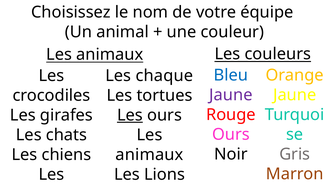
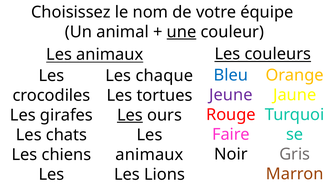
une underline: none -> present
Jaune at (231, 95): Jaune -> Jeune
Ours at (231, 134): Ours -> Faire
